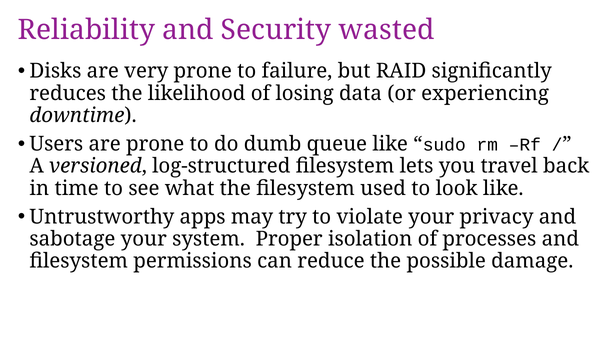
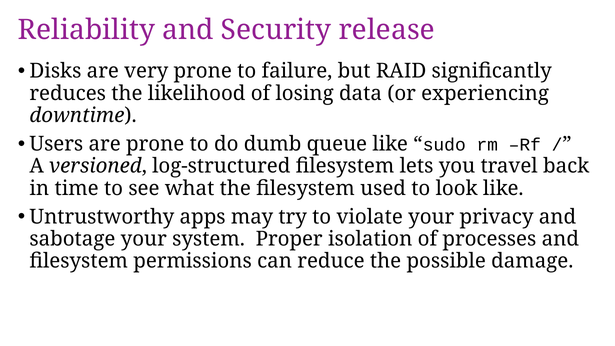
wasted: wasted -> release
